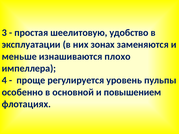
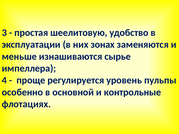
плохо: плохо -> сырье
повышением: повышением -> контрольные
